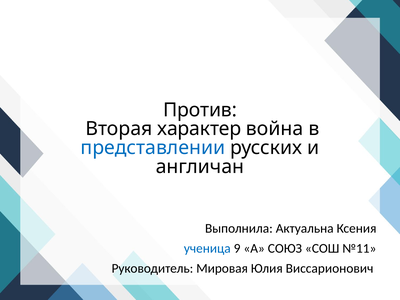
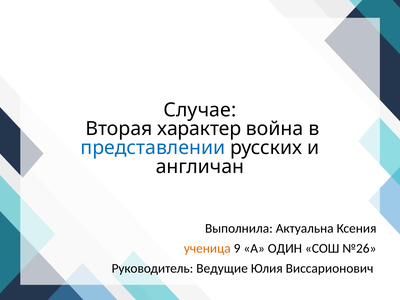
Против: Против -> Случае
ученица colour: blue -> orange
СОЮЗ: СОЮЗ -> ОДИН
№11: №11 -> №26
Мировая: Мировая -> Ведущие
